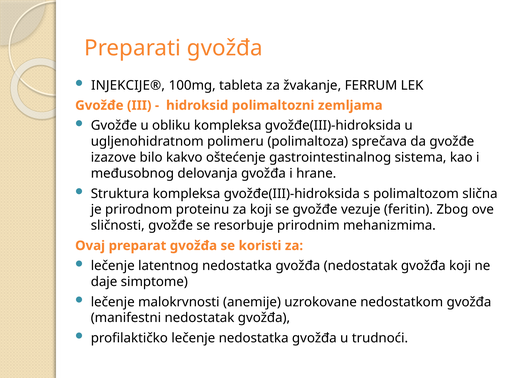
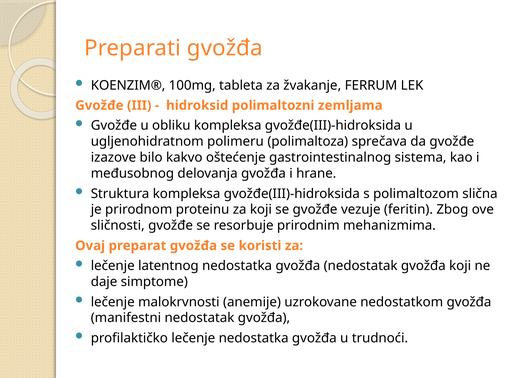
INJEKCIJE®: INJEKCIJE® -> KOENZIM®
